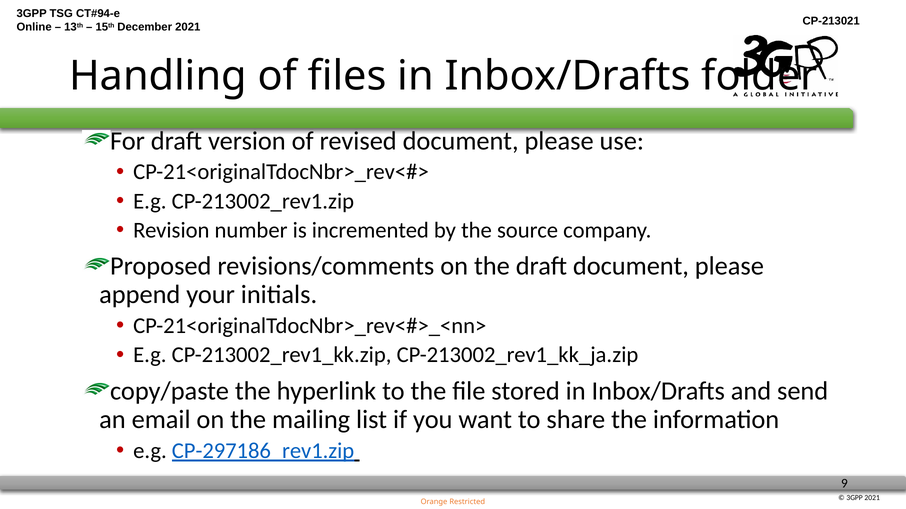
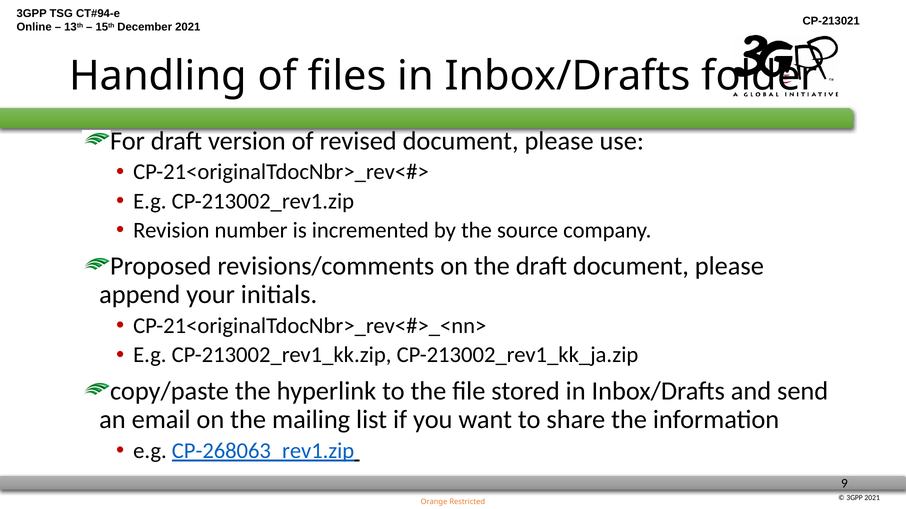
CP-297186_rev1.zip: CP-297186_rev1.zip -> CP-268063_rev1.zip
